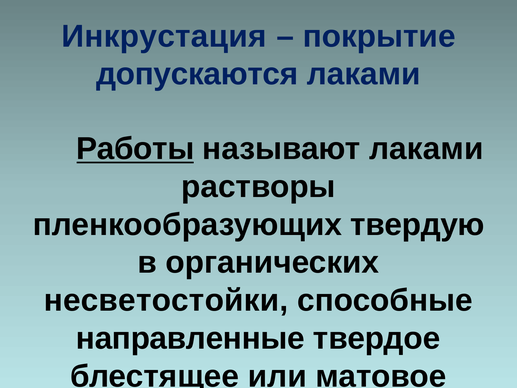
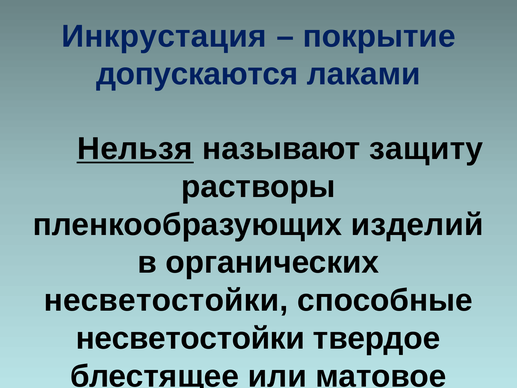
Работы: Работы -> Нельзя
называют лаками: лаками -> защиту
твердую: твердую -> изделий
направленные at (190, 338): направленные -> несветостойки
